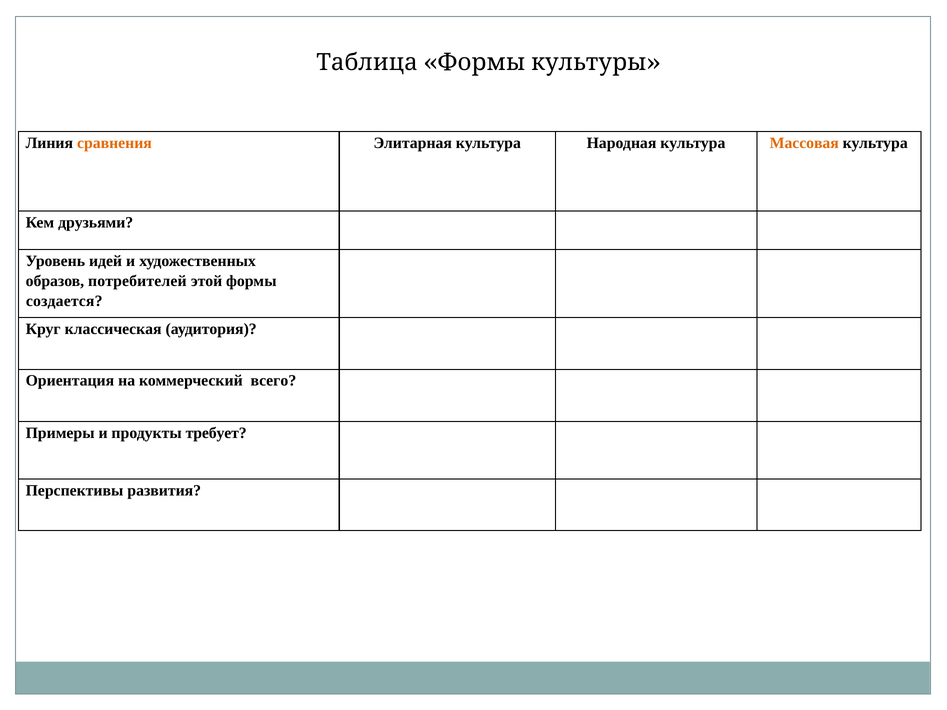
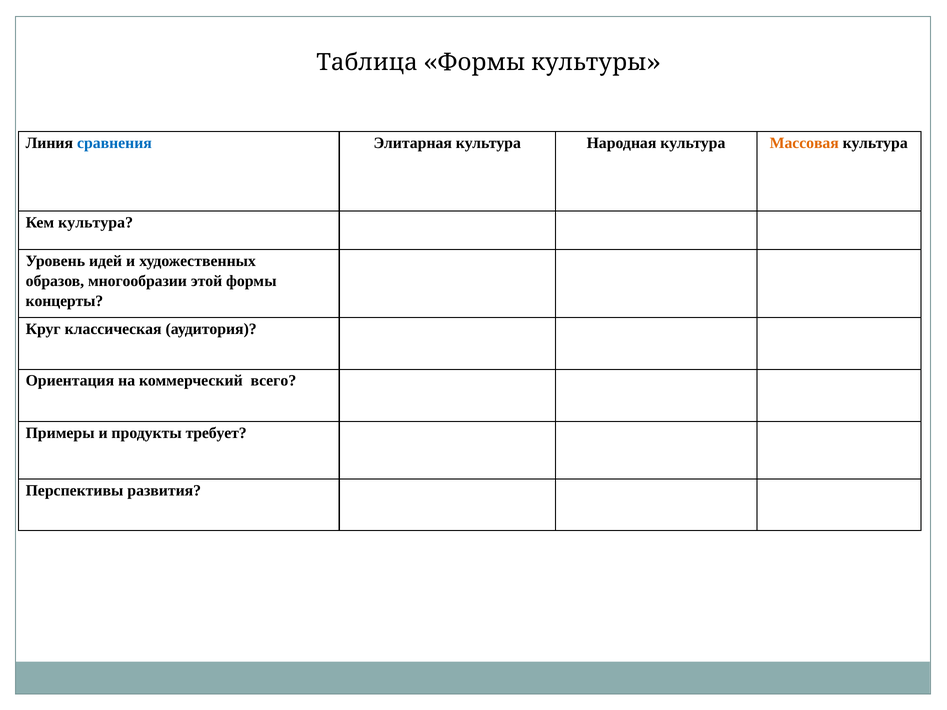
сравнения colour: orange -> blue
Кем друзьями: друзьями -> культура
потребителей: потребителей -> многообразии
создается: создается -> концерты
